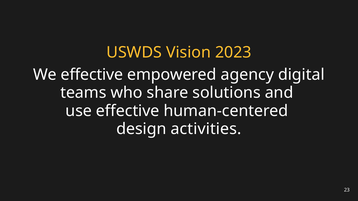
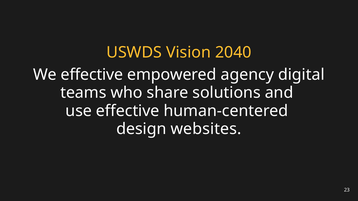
2023: 2023 -> 2040
activities: activities -> websites
